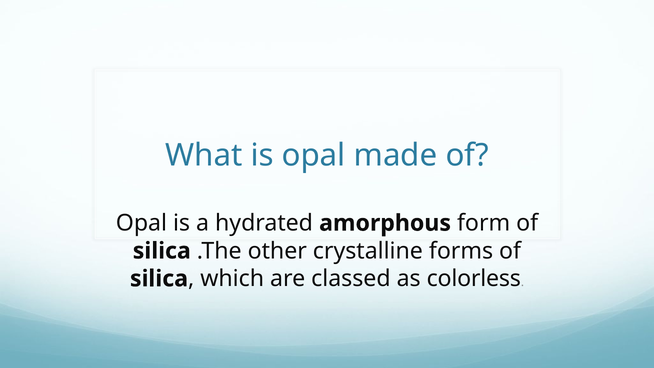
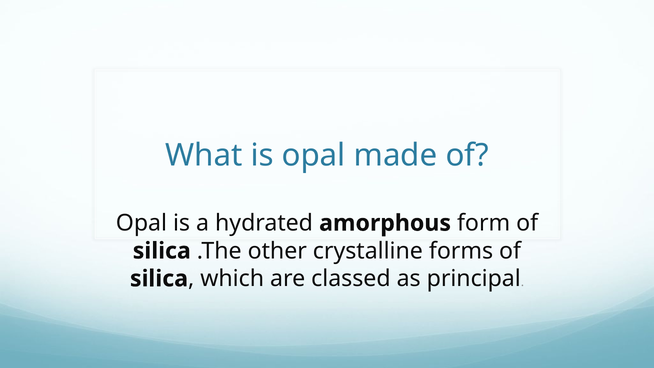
colorless: colorless -> principal
